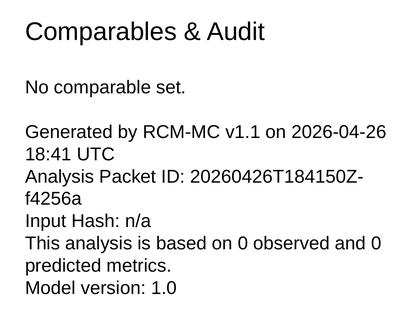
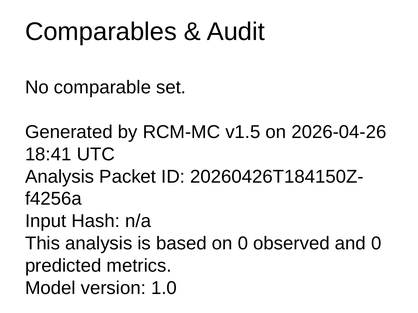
v1.1: v1.1 -> v1.5
